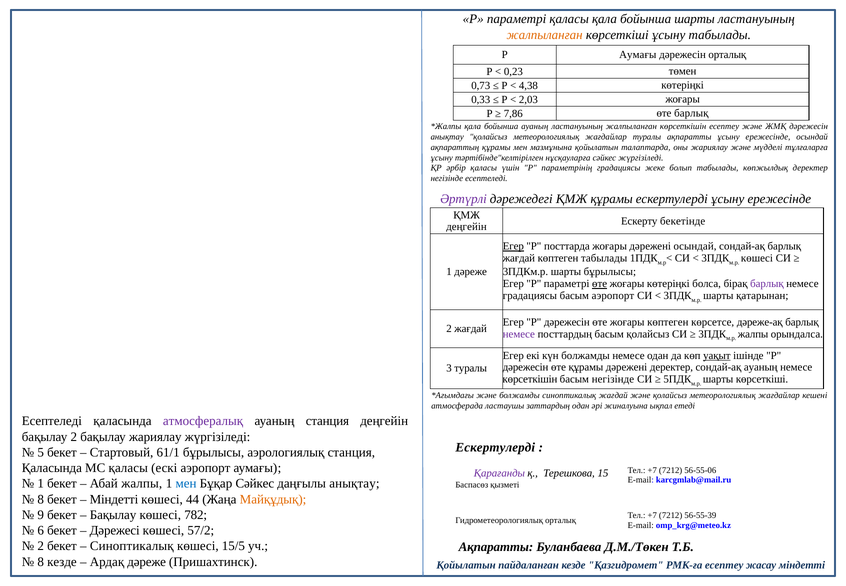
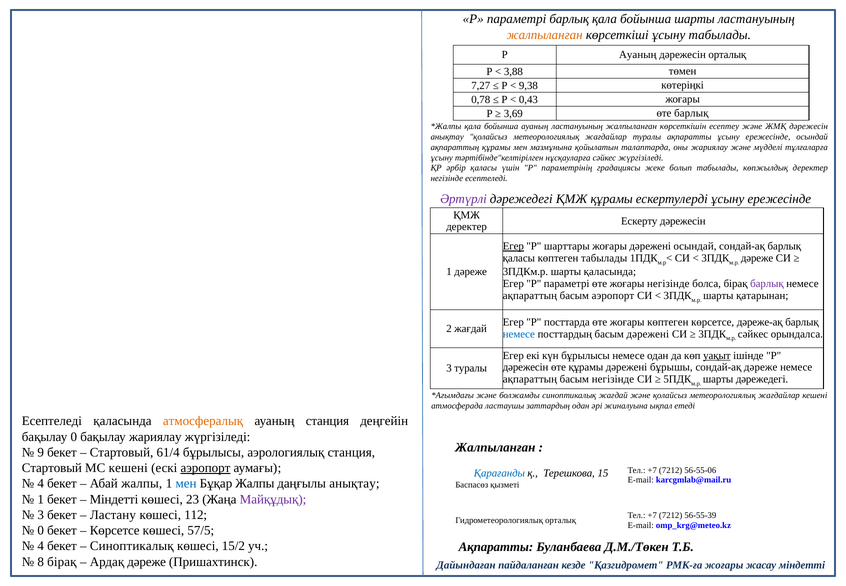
параметрі қаласы: қаласы -> барлық
Р Аумағы: Аумағы -> Ауаның
0,23: 0,23 -> 3,88
0,73: 0,73 -> 7,27
4,38: 4,38 -> 9,38
0,33: 0,33 -> 0,78
2,03: 2,03 -> 0,43
7,86: 7,86 -> 3,69
Ескерту бекетінде: бекетінде -> дәрежесін
деңгейін at (467, 227): деңгейін -> деректер
посттарда: посттарда -> шарттары
жағдай at (519, 258): жағдай -> қаласы
көшесі at (757, 258): көшесі -> дәреже
шарты бұрылысы: бұрылысы -> қаласында
өте at (600, 284) underline: present -> none
жоғары көтеріңкі: көтеріңкі -> негізінде
градациясы at (530, 296): градациясы -> ақпараттың
Егер Р дәрежесін: дәрежесін -> посттарда
немесе at (519, 334) colour: purple -> blue
басым қолайсыз: қолайсыз -> дәрежені
жалпы at (753, 334): жалпы -> сәйкес
күн болжамды: болжамды -> бұрылысы
дәрежені деректер: деректер -> бұрышы
сондай-ақ ауаның: ауаның -> дәреже
көрсеткішін at (530, 379): көрсеткішін -> ақпараттың
шарты көрсеткіші: көрсеткіші -> дәрежедегі
атмосфералық colour: purple -> orange
бақылау 2: 2 -> 0
Ескертулерді at (495, 447): Ескертулерді -> Жалпыланған
5: 5 -> 9
61/1: 61/1 -> 61/4
Қаласында at (52, 468): Қаласында -> Стартовый
МС қаласы: қаласы -> кешені
аэропорт at (205, 468) underline: none -> present
Қарағанды colour: purple -> blue
1 at (41, 483): 1 -> 4
Бұқар Сәйкес: Сәйкес -> Жалпы
8 at (41, 499): 8 -> 1
44: 44 -> 23
Майқұдық colour: orange -> purple
9 at (41, 515): 9 -> 3
Бақылау at (113, 515): Бақылау -> Ластану
782: 782 -> 112
6 at (41, 530): 6 -> 0
Дәрежесі at (115, 530): Дәрежесі -> Көрсетсе
57/2: 57/2 -> 57/5
2 at (41, 546): 2 -> 4
15/5: 15/5 -> 15/2
8 кезде: кезде -> бірақ
Қойылатын at (466, 565): Қойылатын -> Дайындаған
РМК-ға есептеу: есептеу -> жоғары
